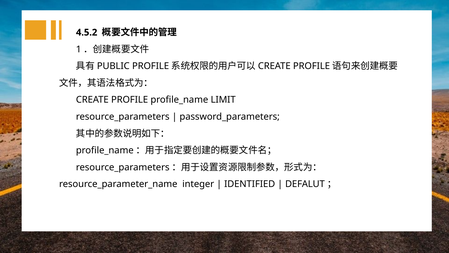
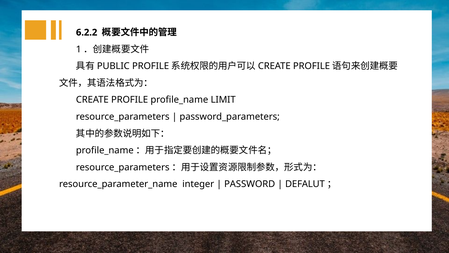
4.5.2: 4.5.2 -> 6.2.2
IDENTIFIED: IDENTIFIED -> PASSWORD
